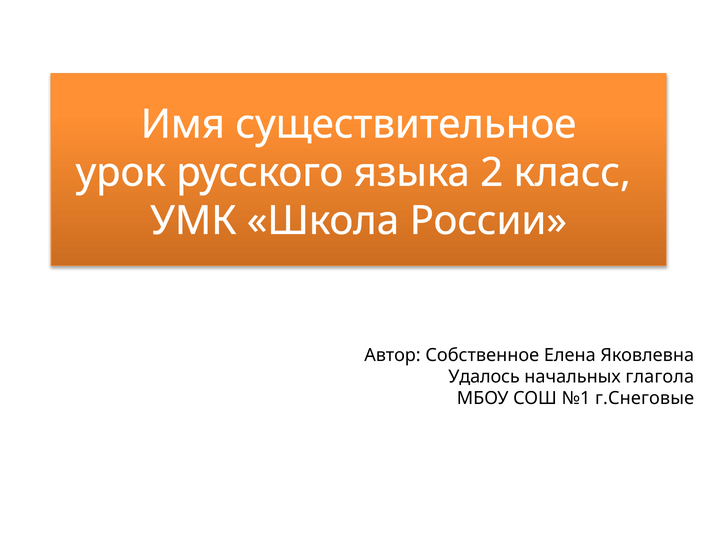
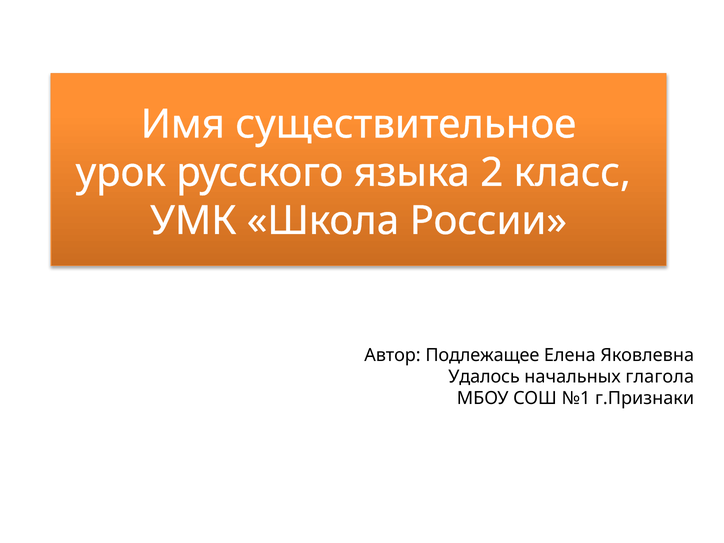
Собственное: Собственное -> Подлежащее
г.Снеговые: г.Снеговые -> г.Признаки
